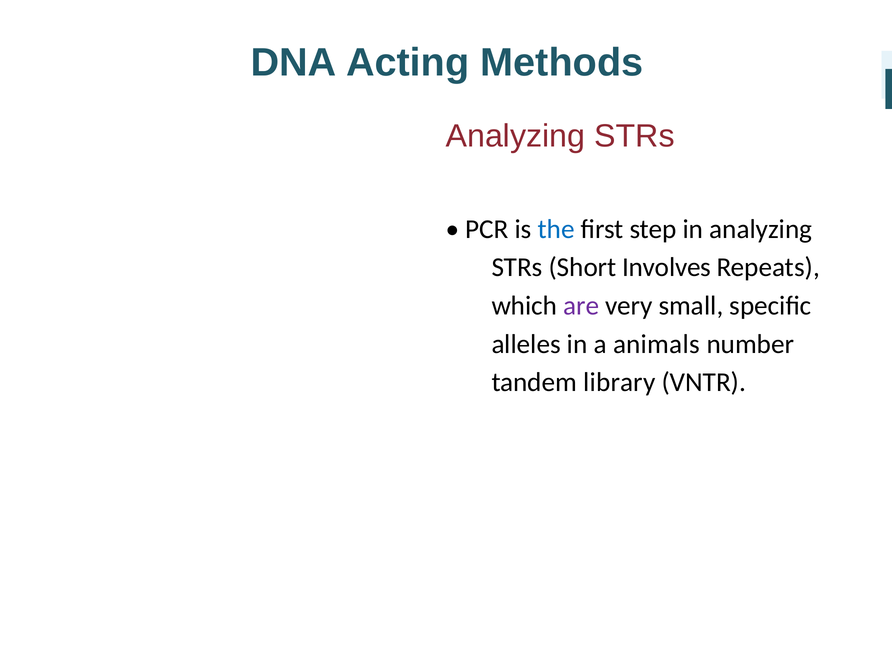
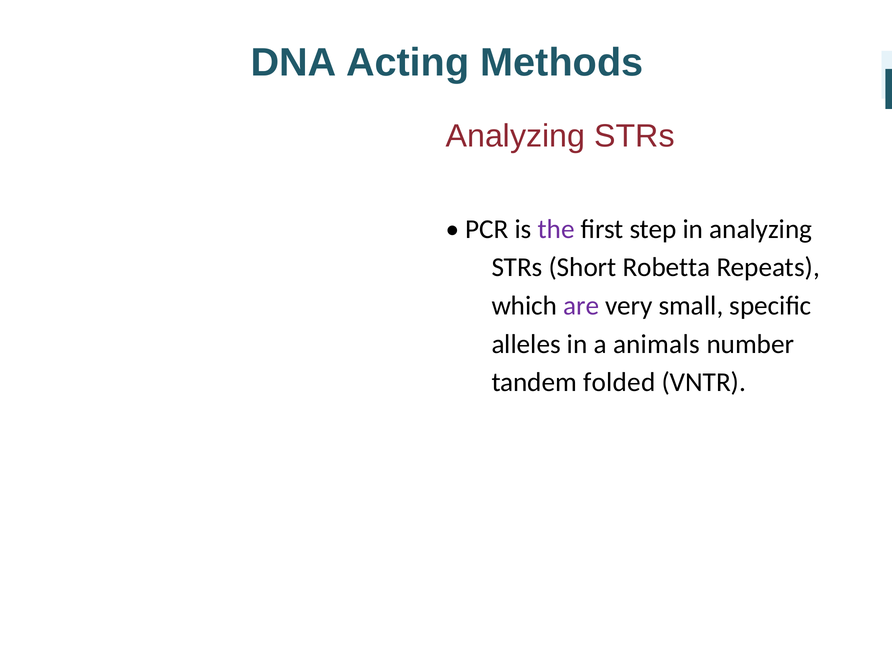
the colour: blue -> purple
Involves: Involves -> Robetta
library: library -> folded
